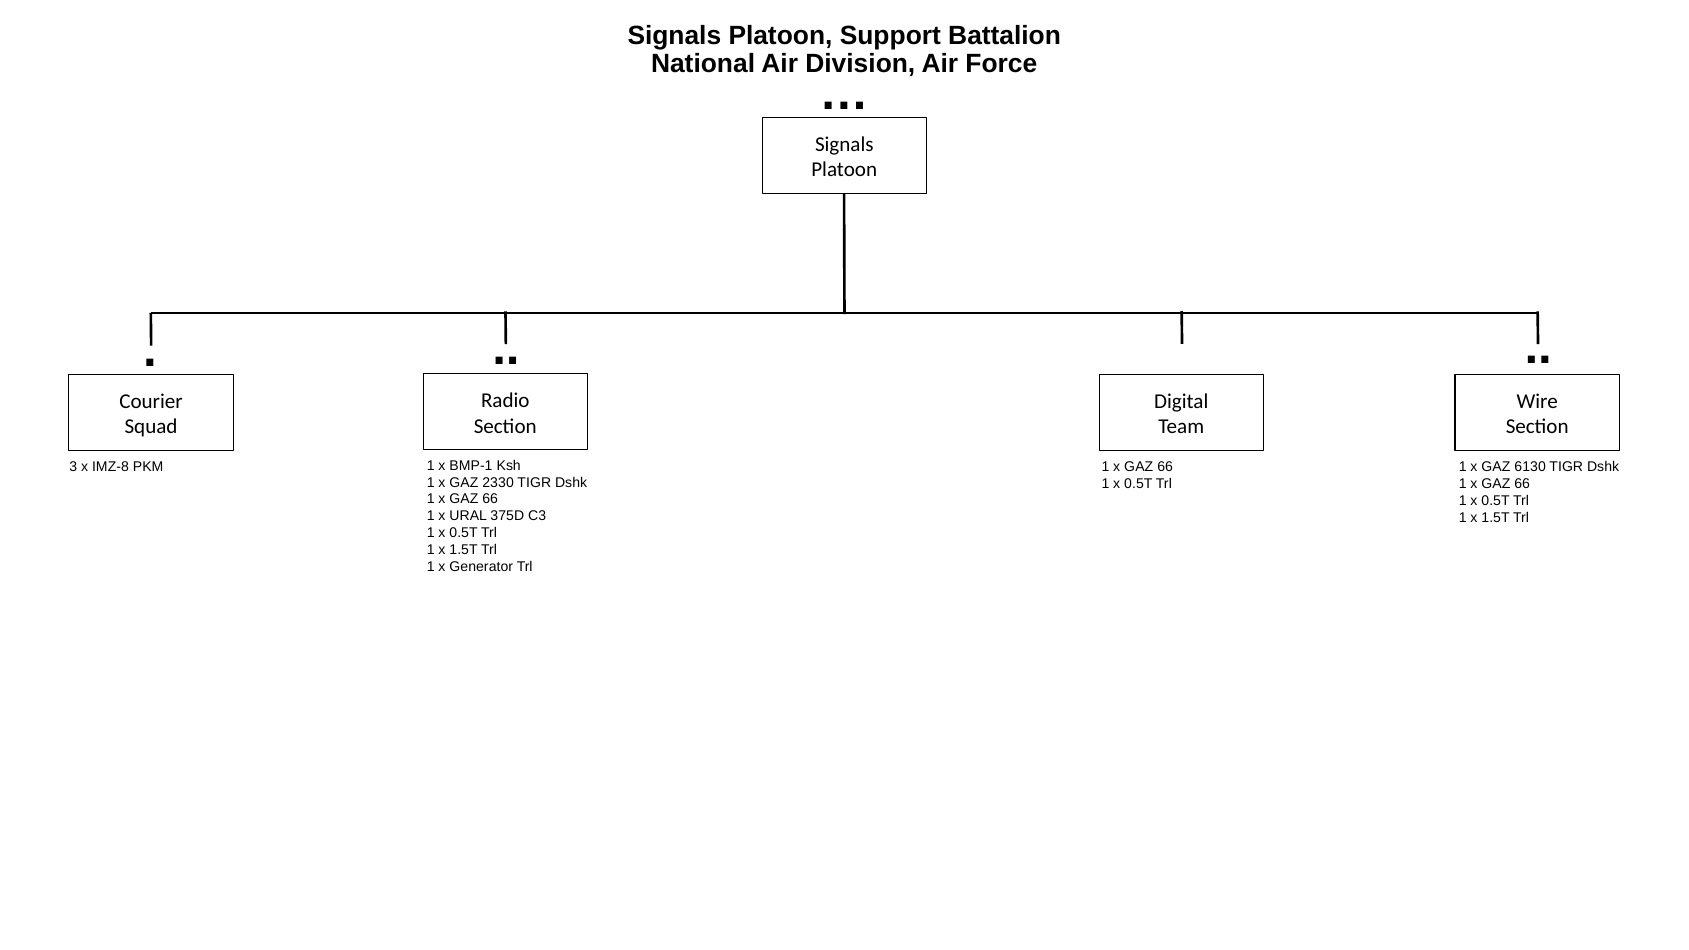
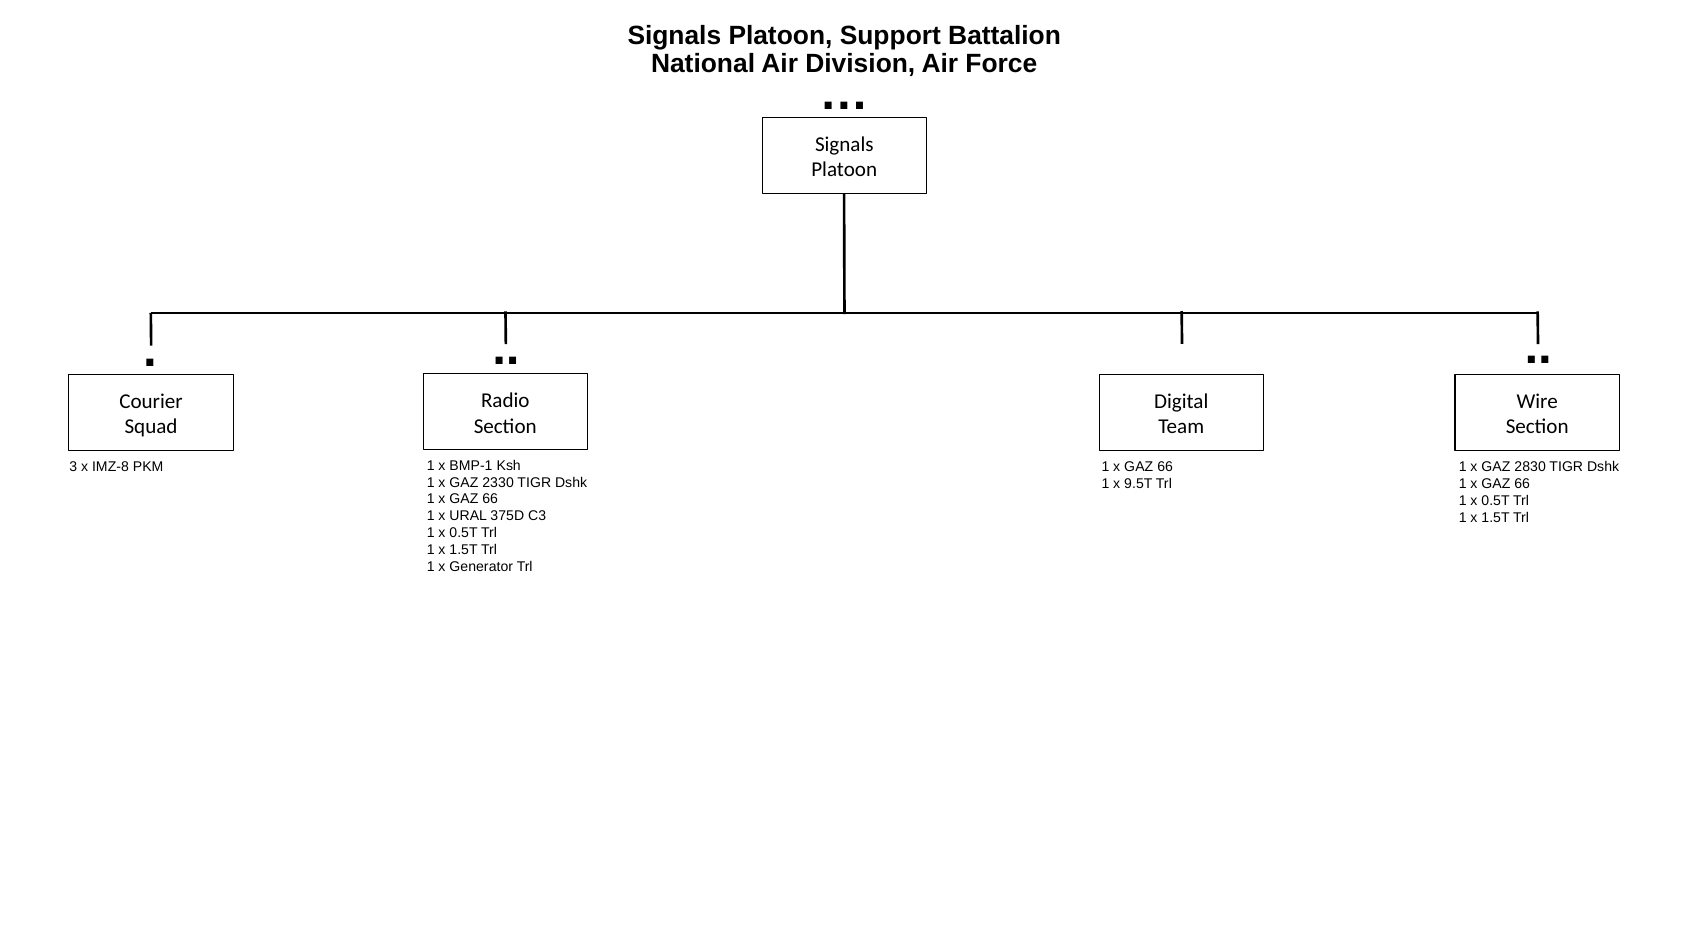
6130: 6130 -> 2830
0.5T at (1138, 484): 0.5T -> 9.5T
